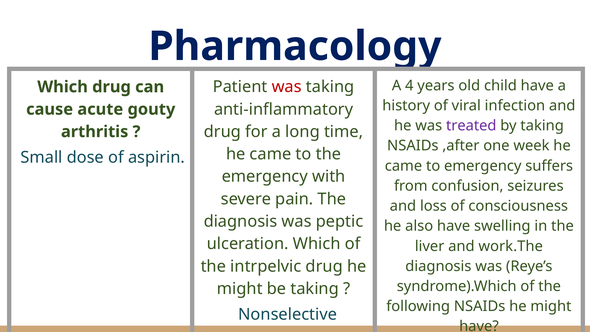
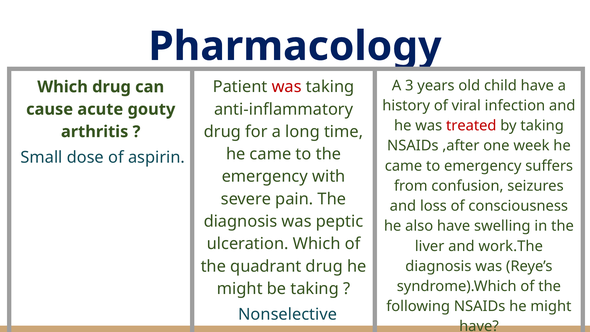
4: 4 -> 3
treated colour: purple -> red
intrpelvic: intrpelvic -> quadrant
